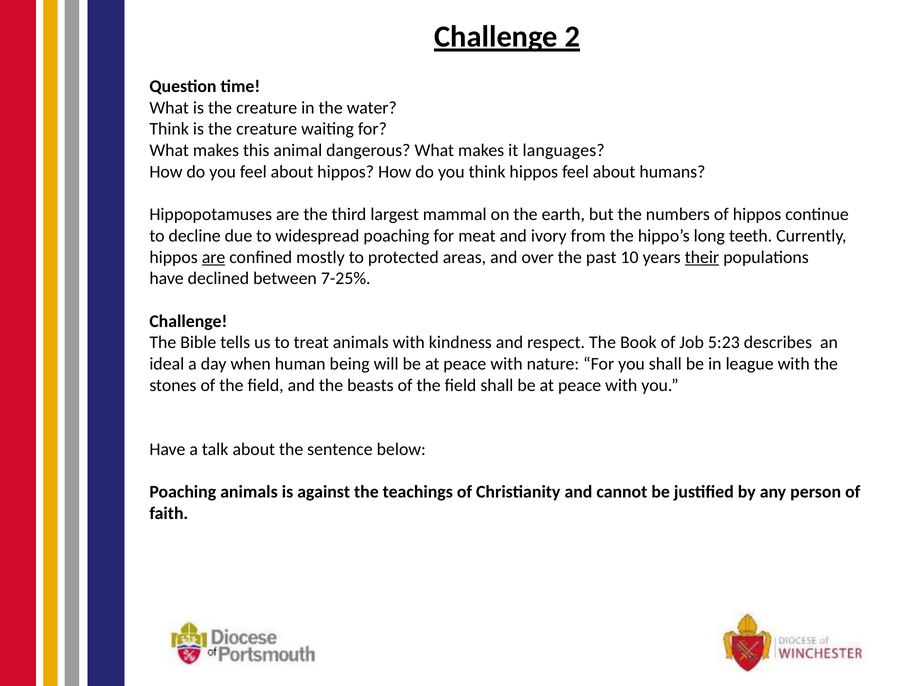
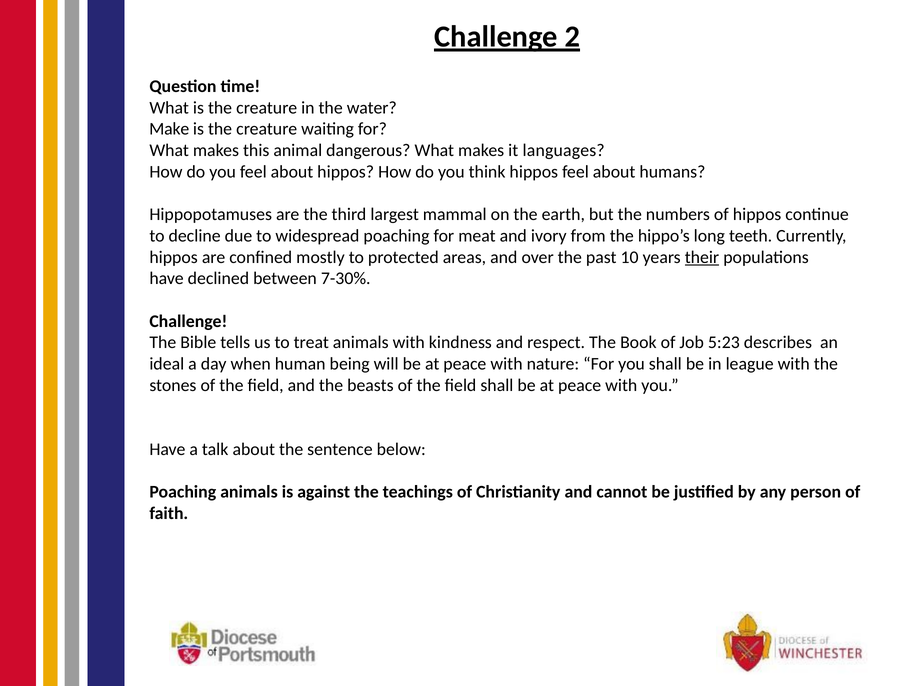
Think at (169, 129): Think -> Make
are at (214, 257) underline: present -> none
7-25%: 7-25% -> 7-30%
